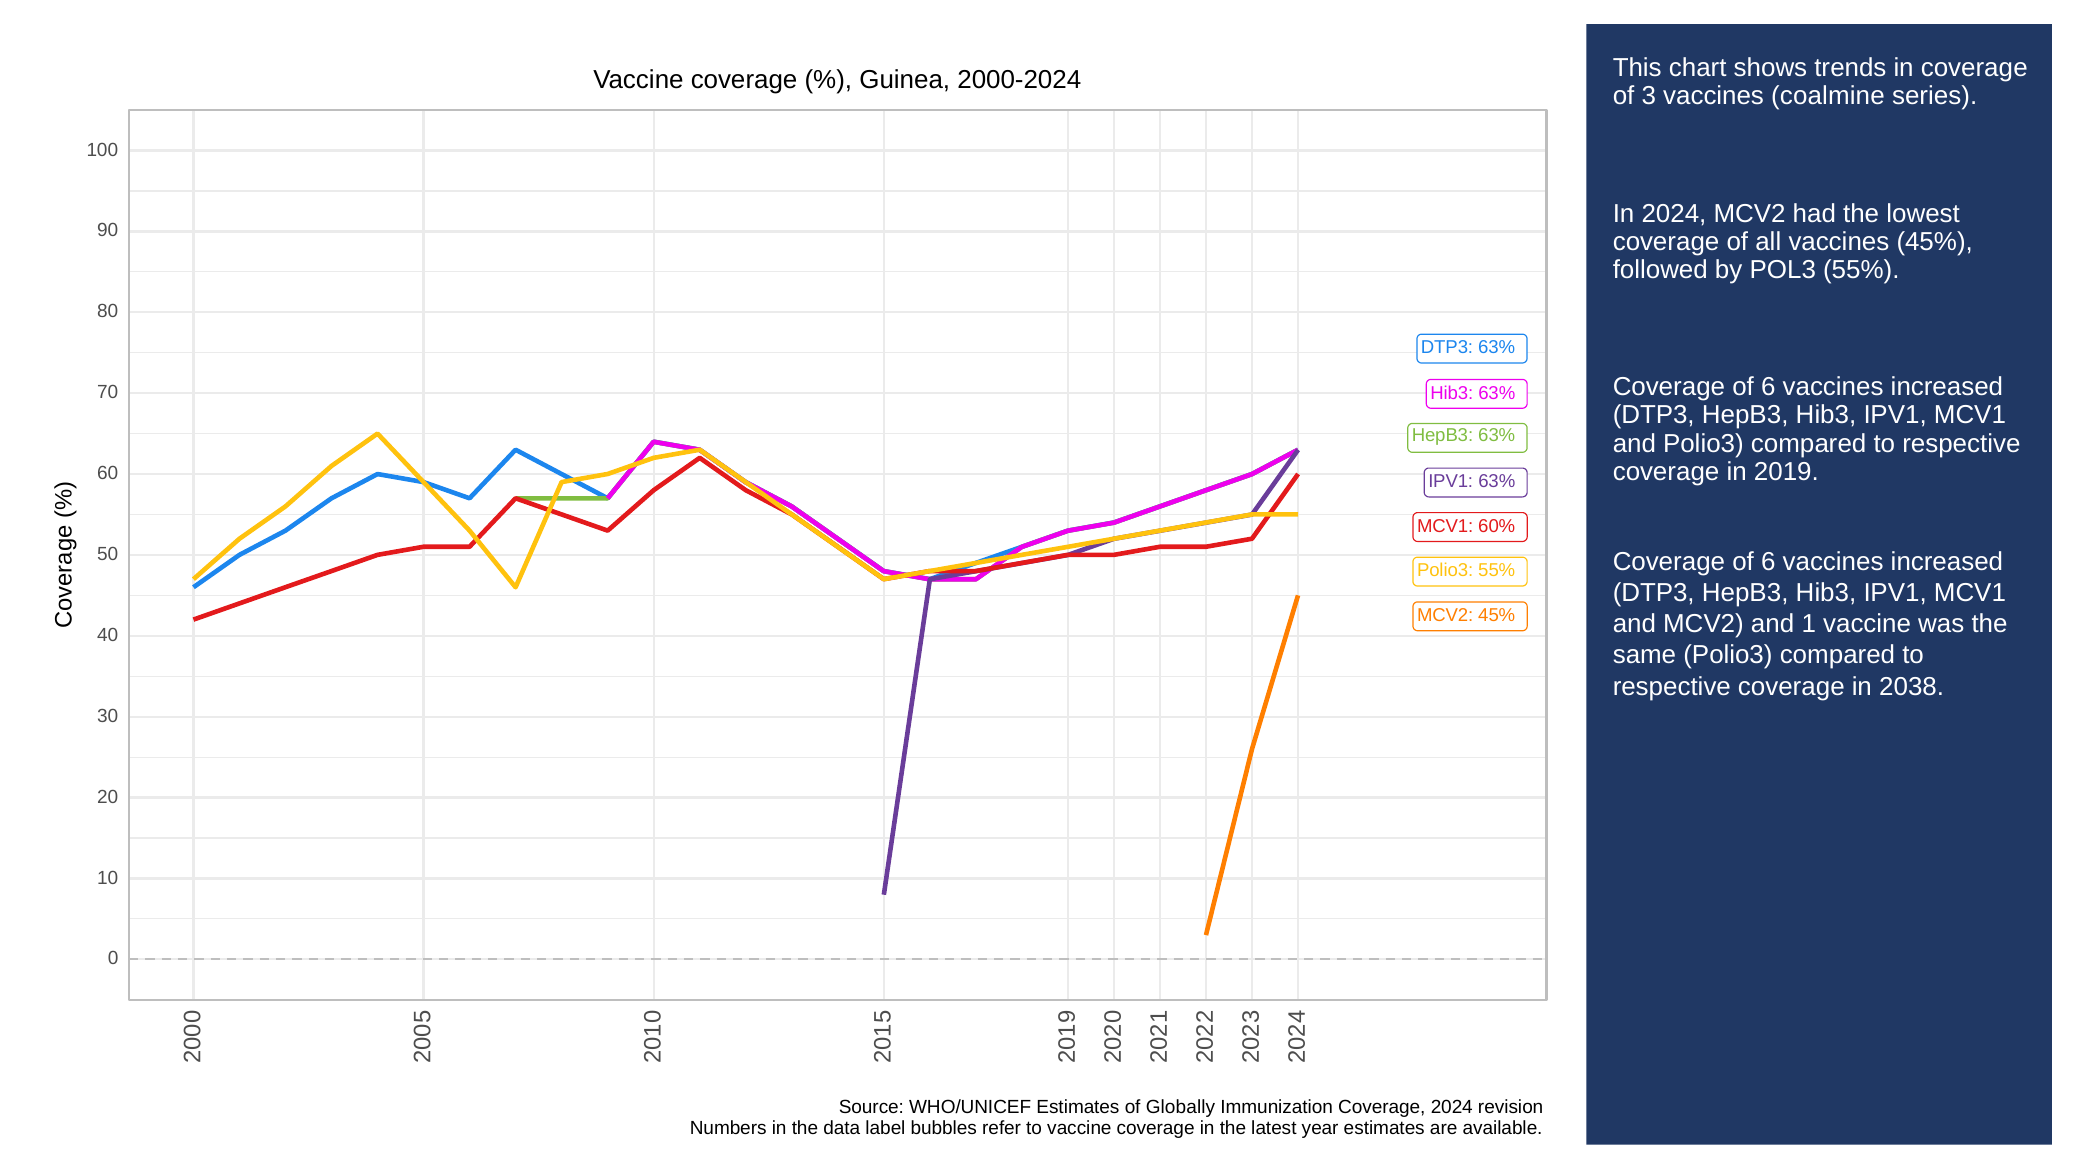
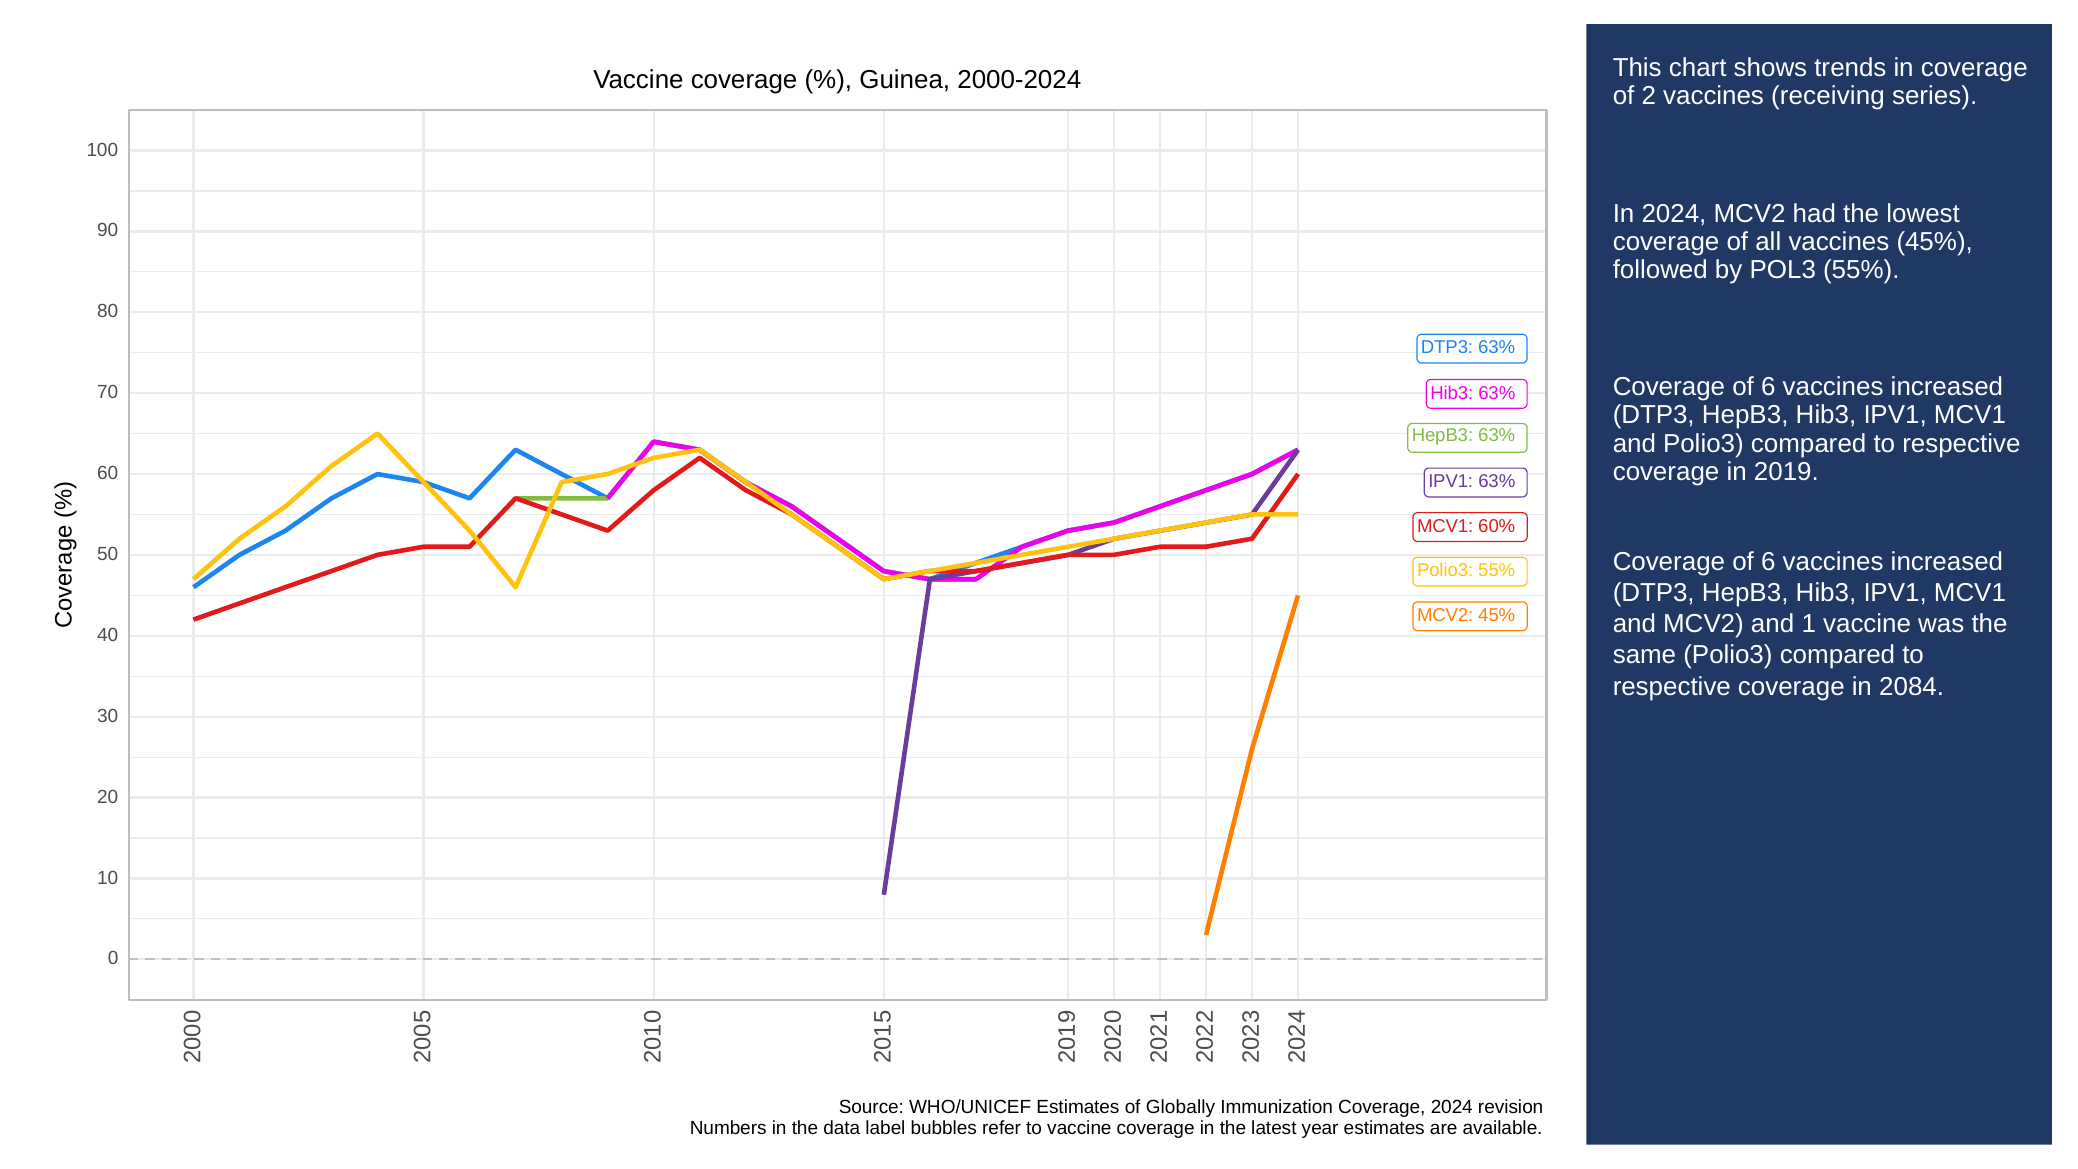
of 3: 3 -> 2
coalmine: coalmine -> receiving
2038: 2038 -> 2084
